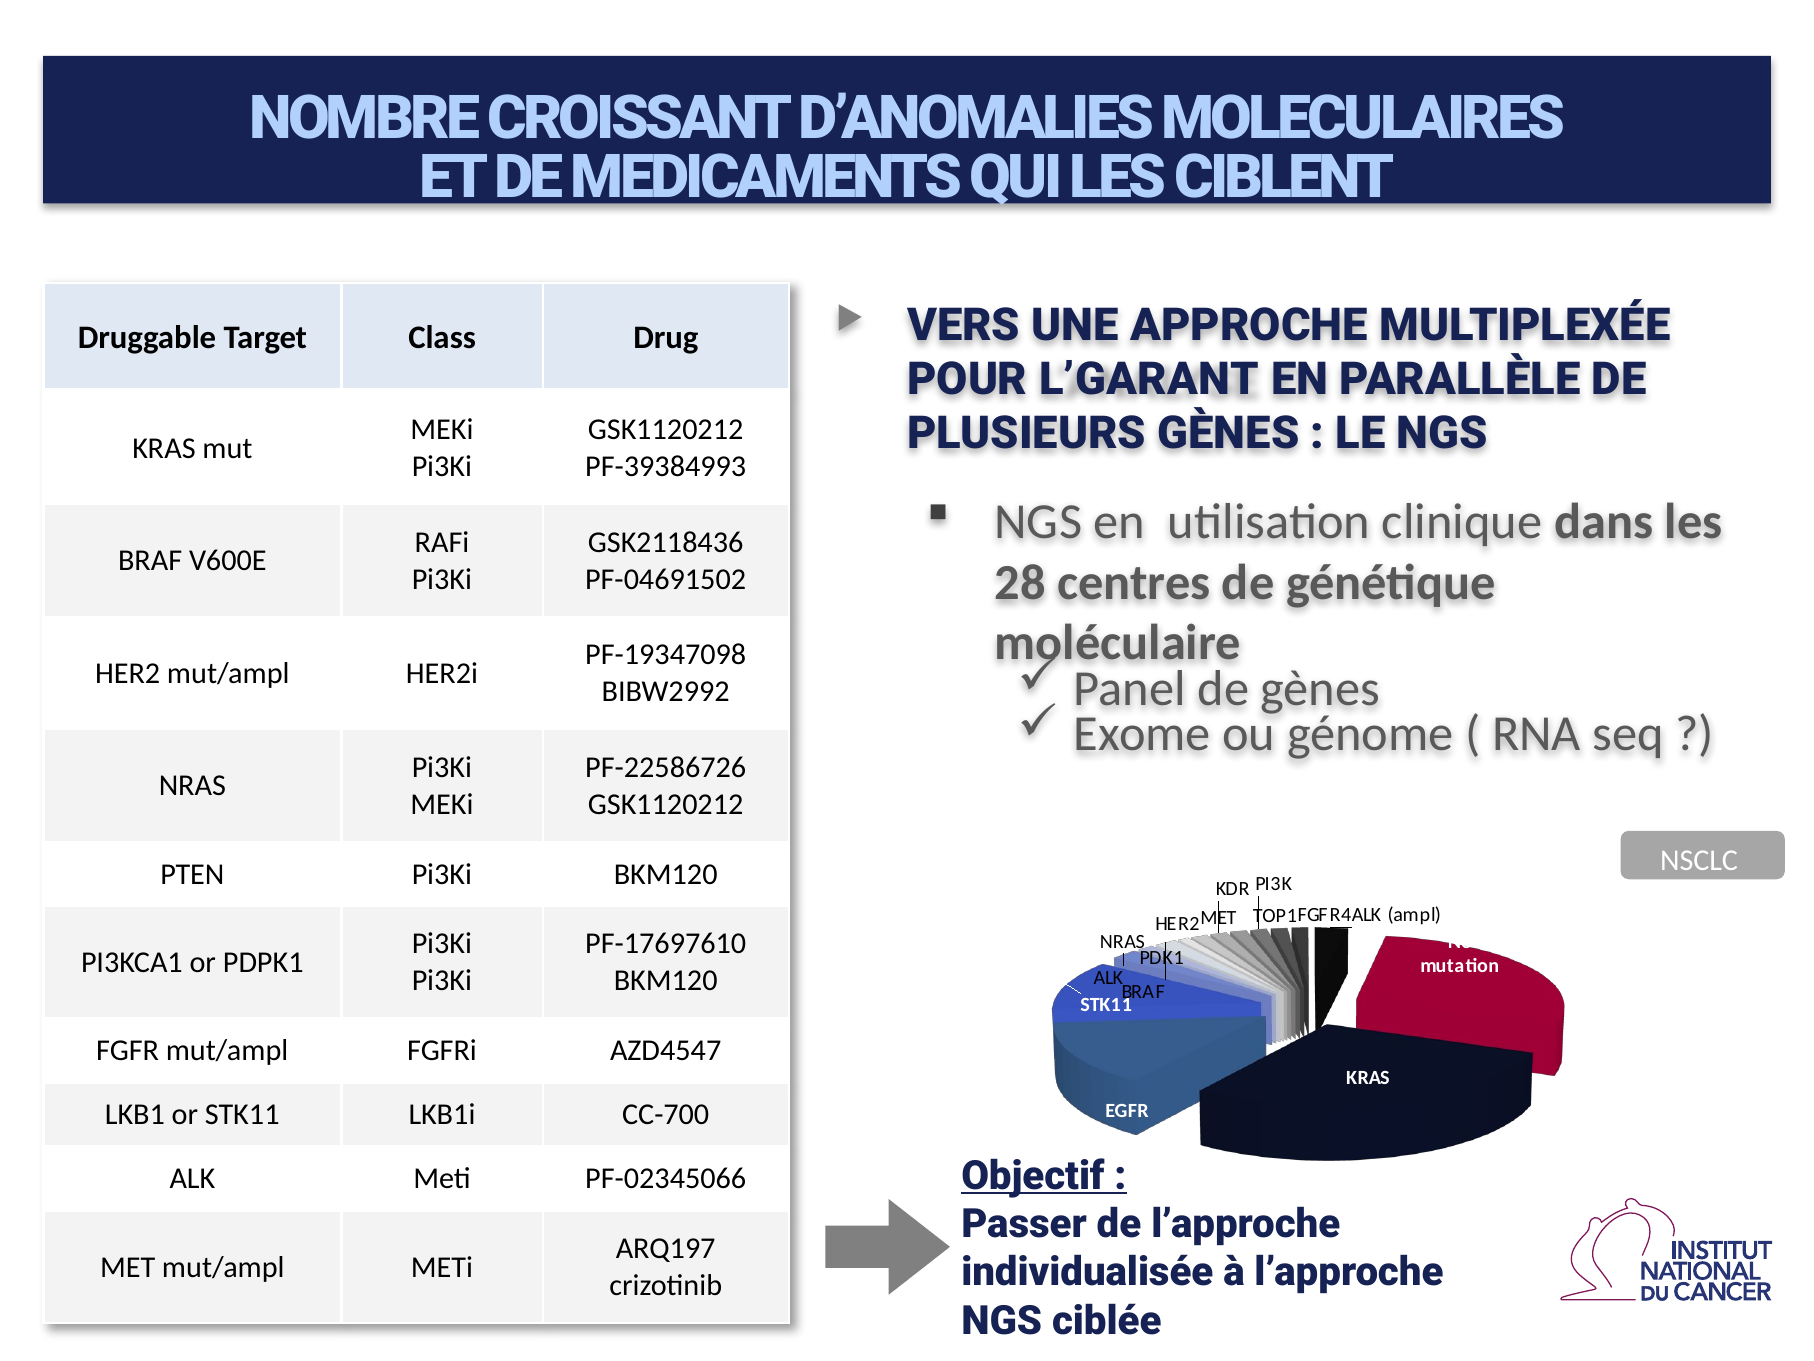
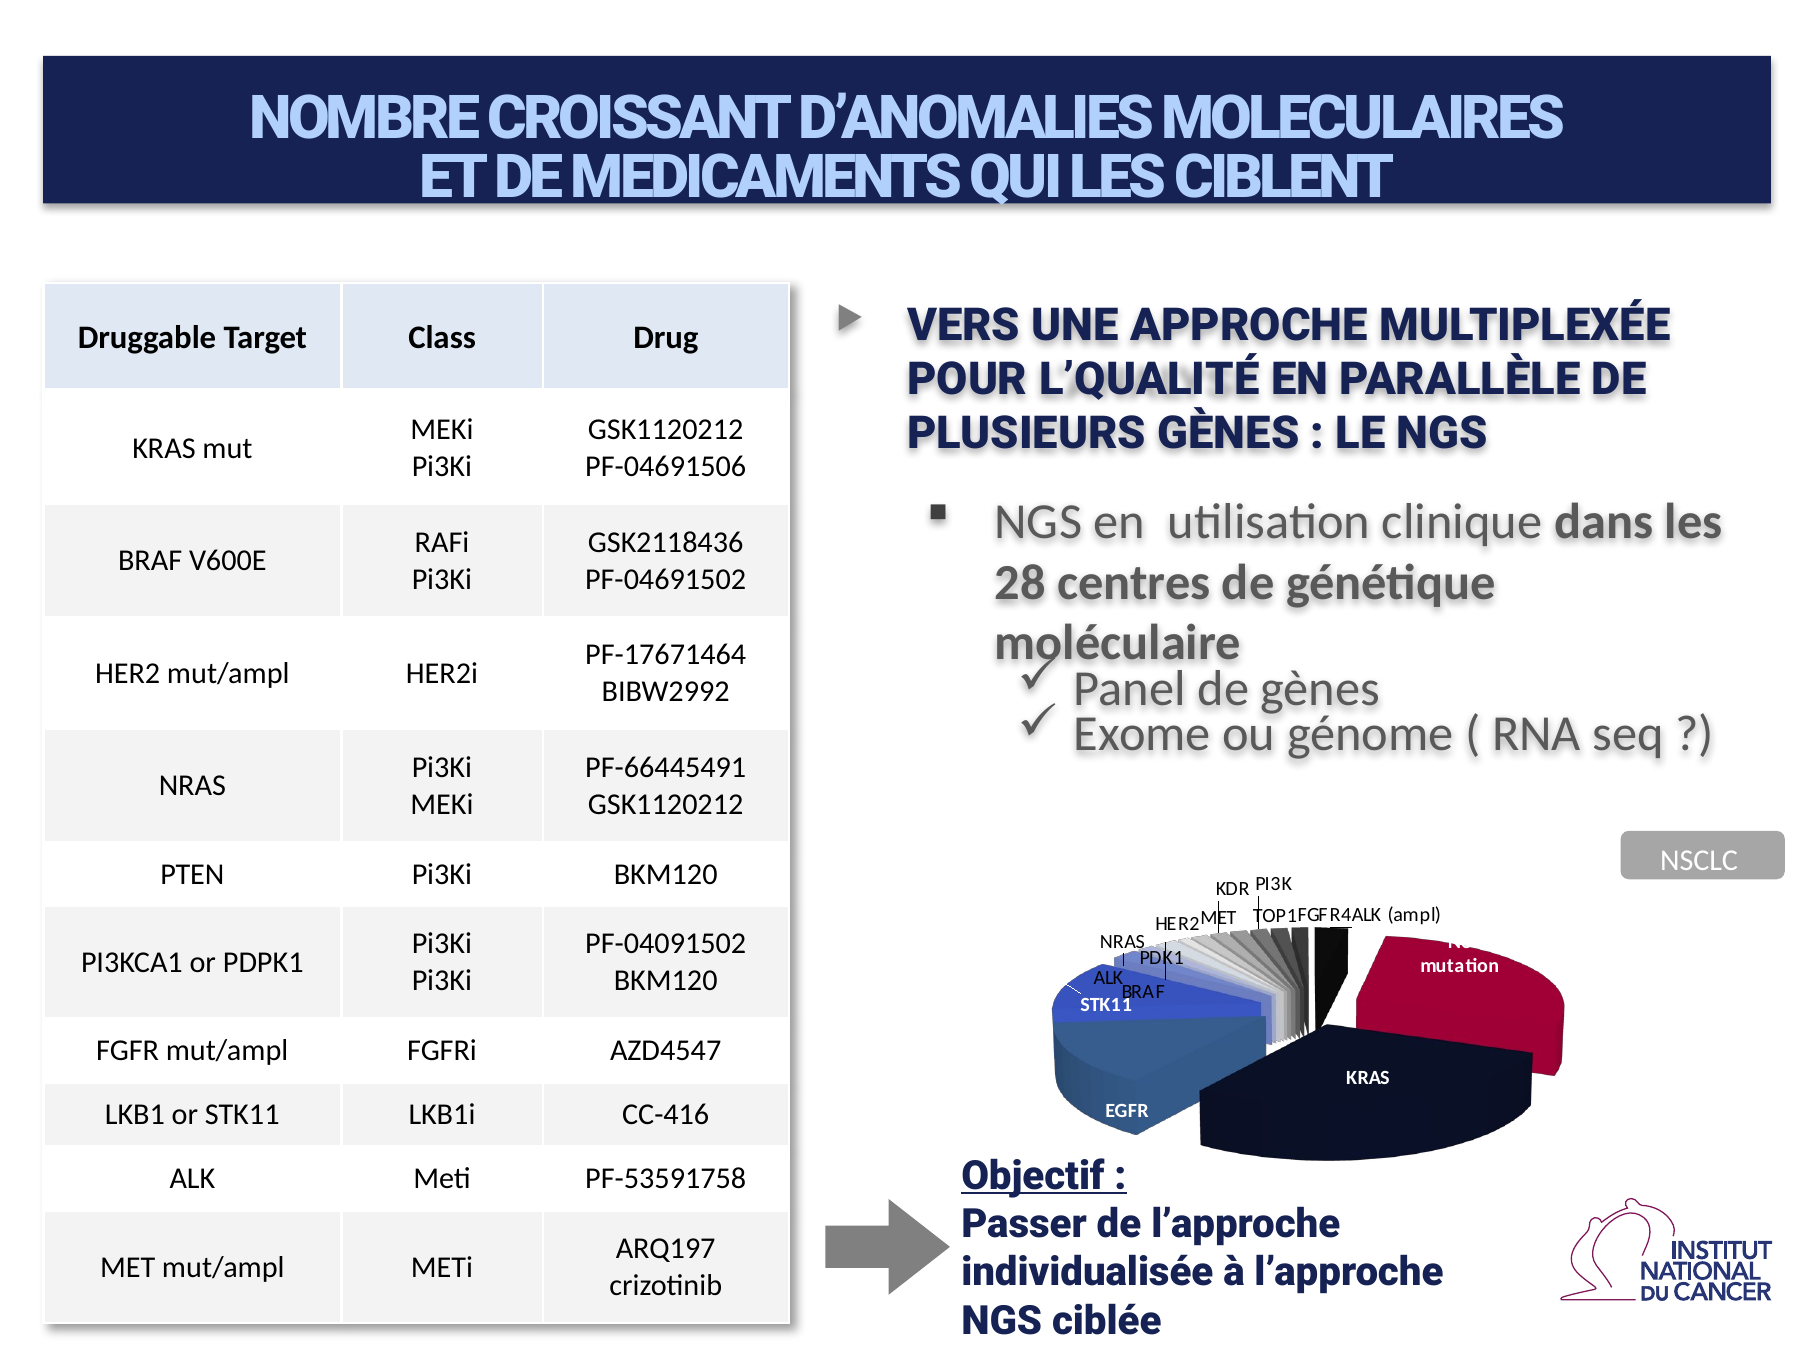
L’GARANT: L’GARANT -> L’QUALITÉ
PF-39384993: PF-39384993 -> PF-04691506
PF-19347098: PF-19347098 -> PF-17671464
PF-22586726: PF-22586726 -> PF-66445491
PF-17697610: PF-17697610 -> PF-04091502
CC-700: CC-700 -> CC-416
PF-02345066: PF-02345066 -> PF-53591758
